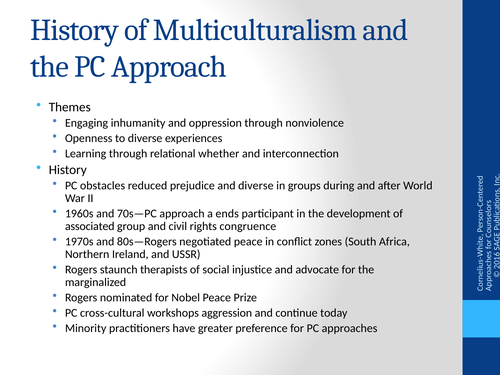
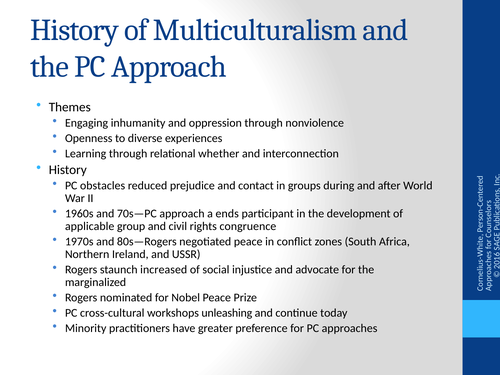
and diverse: diverse -> contact
associated: associated -> applicable
therapists: therapists -> increased
aggression: aggression -> unleashing
